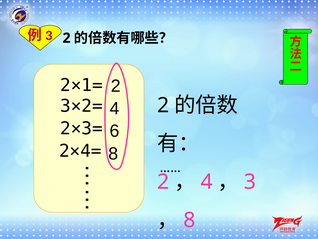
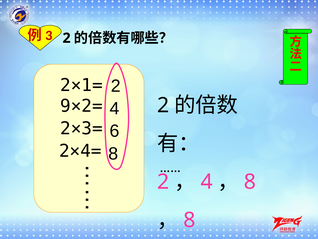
3×2=: 3×2= -> 9×2=
3 at (250, 182): 3 -> 8
